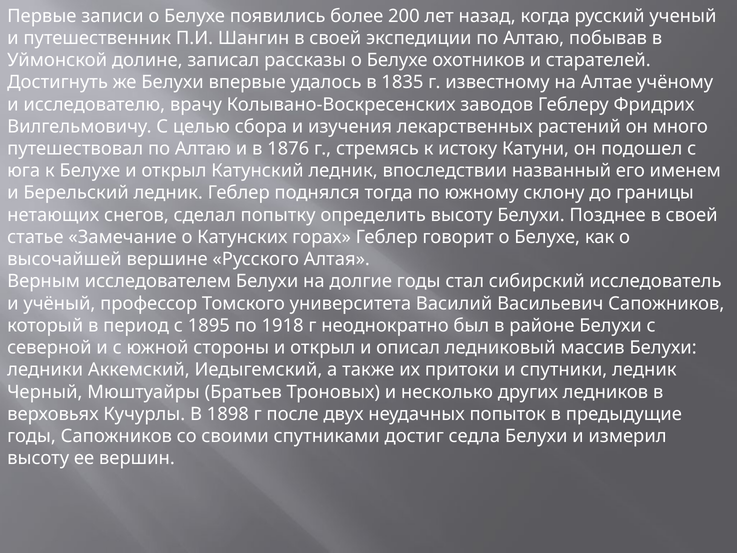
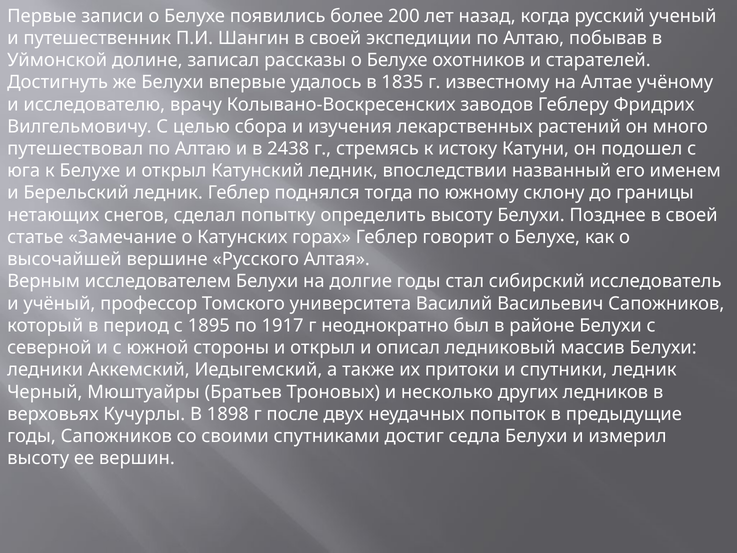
1876: 1876 -> 2438
1918: 1918 -> 1917
